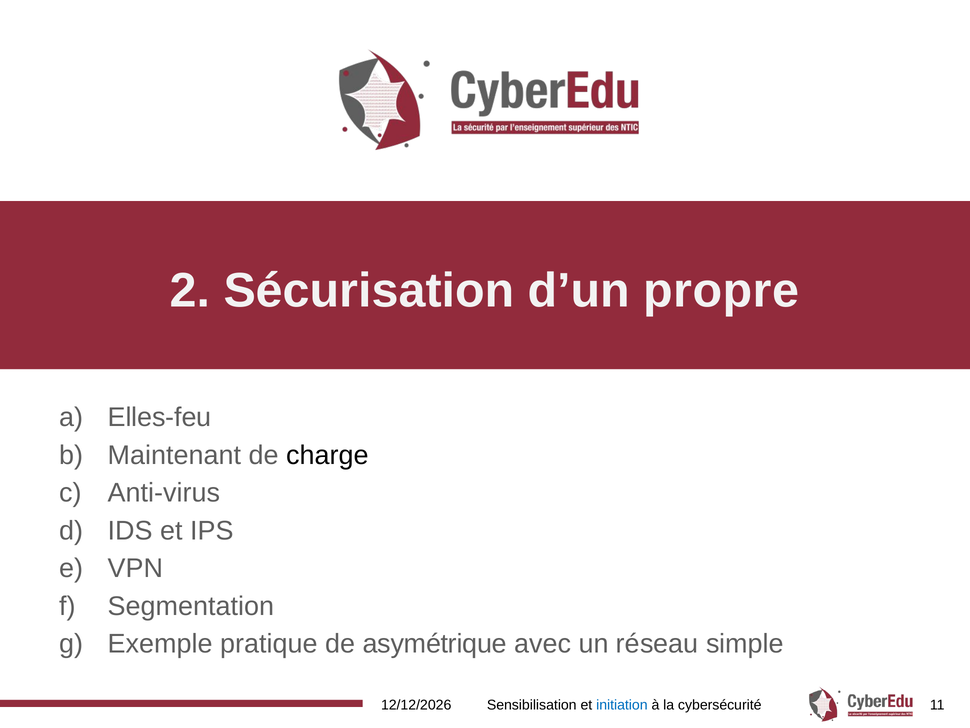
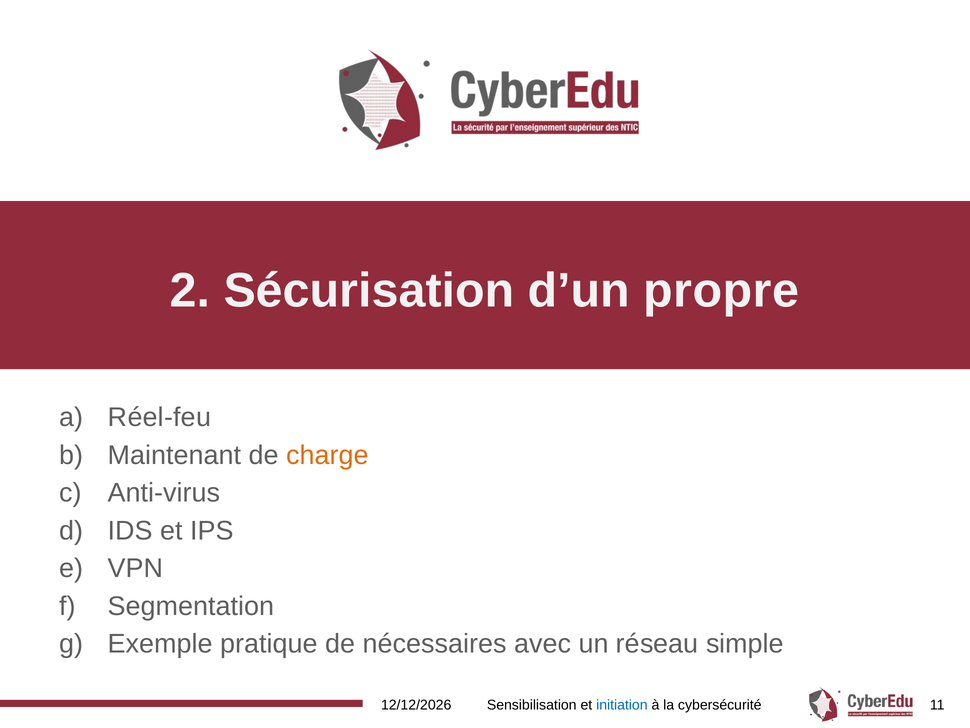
Elles-feu: Elles-feu -> Réel-feu
charge colour: black -> orange
asymétrique: asymétrique -> nécessaires
